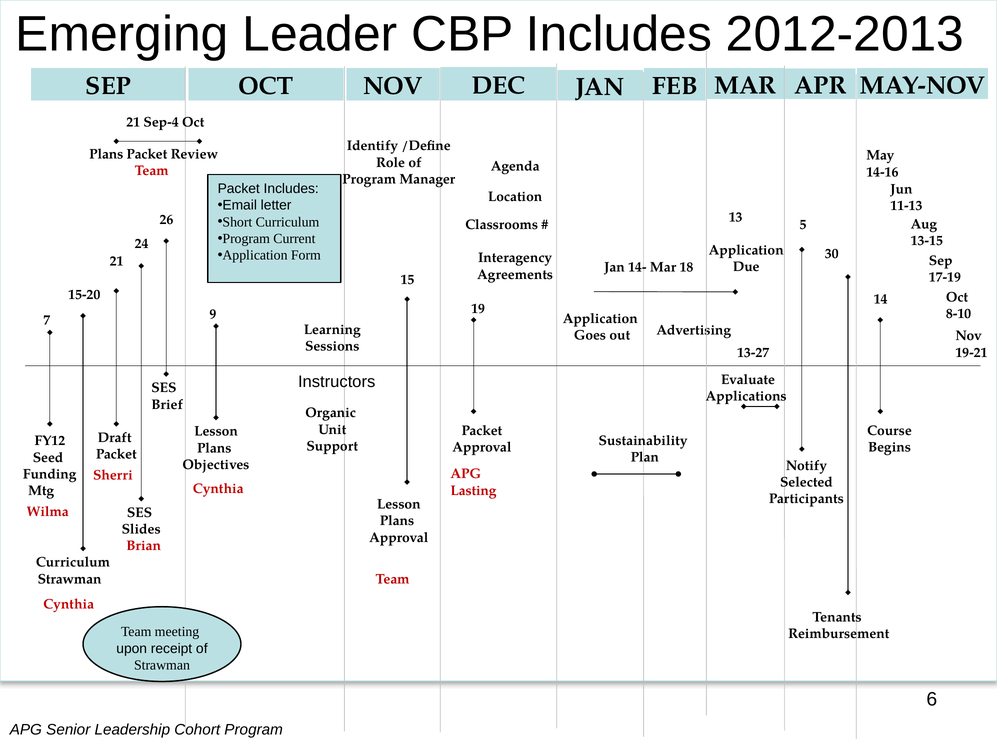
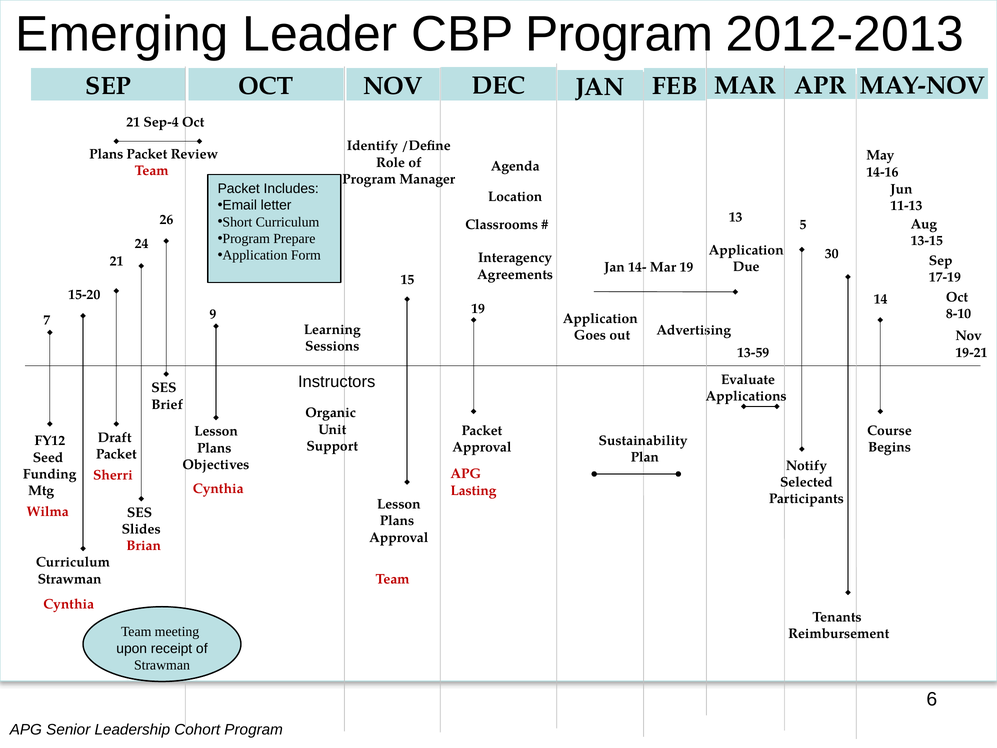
CBP Includes: Includes -> Program
Current: Current -> Prepare
Mar 18: 18 -> 19
13-27: 13-27 -> 13-59
